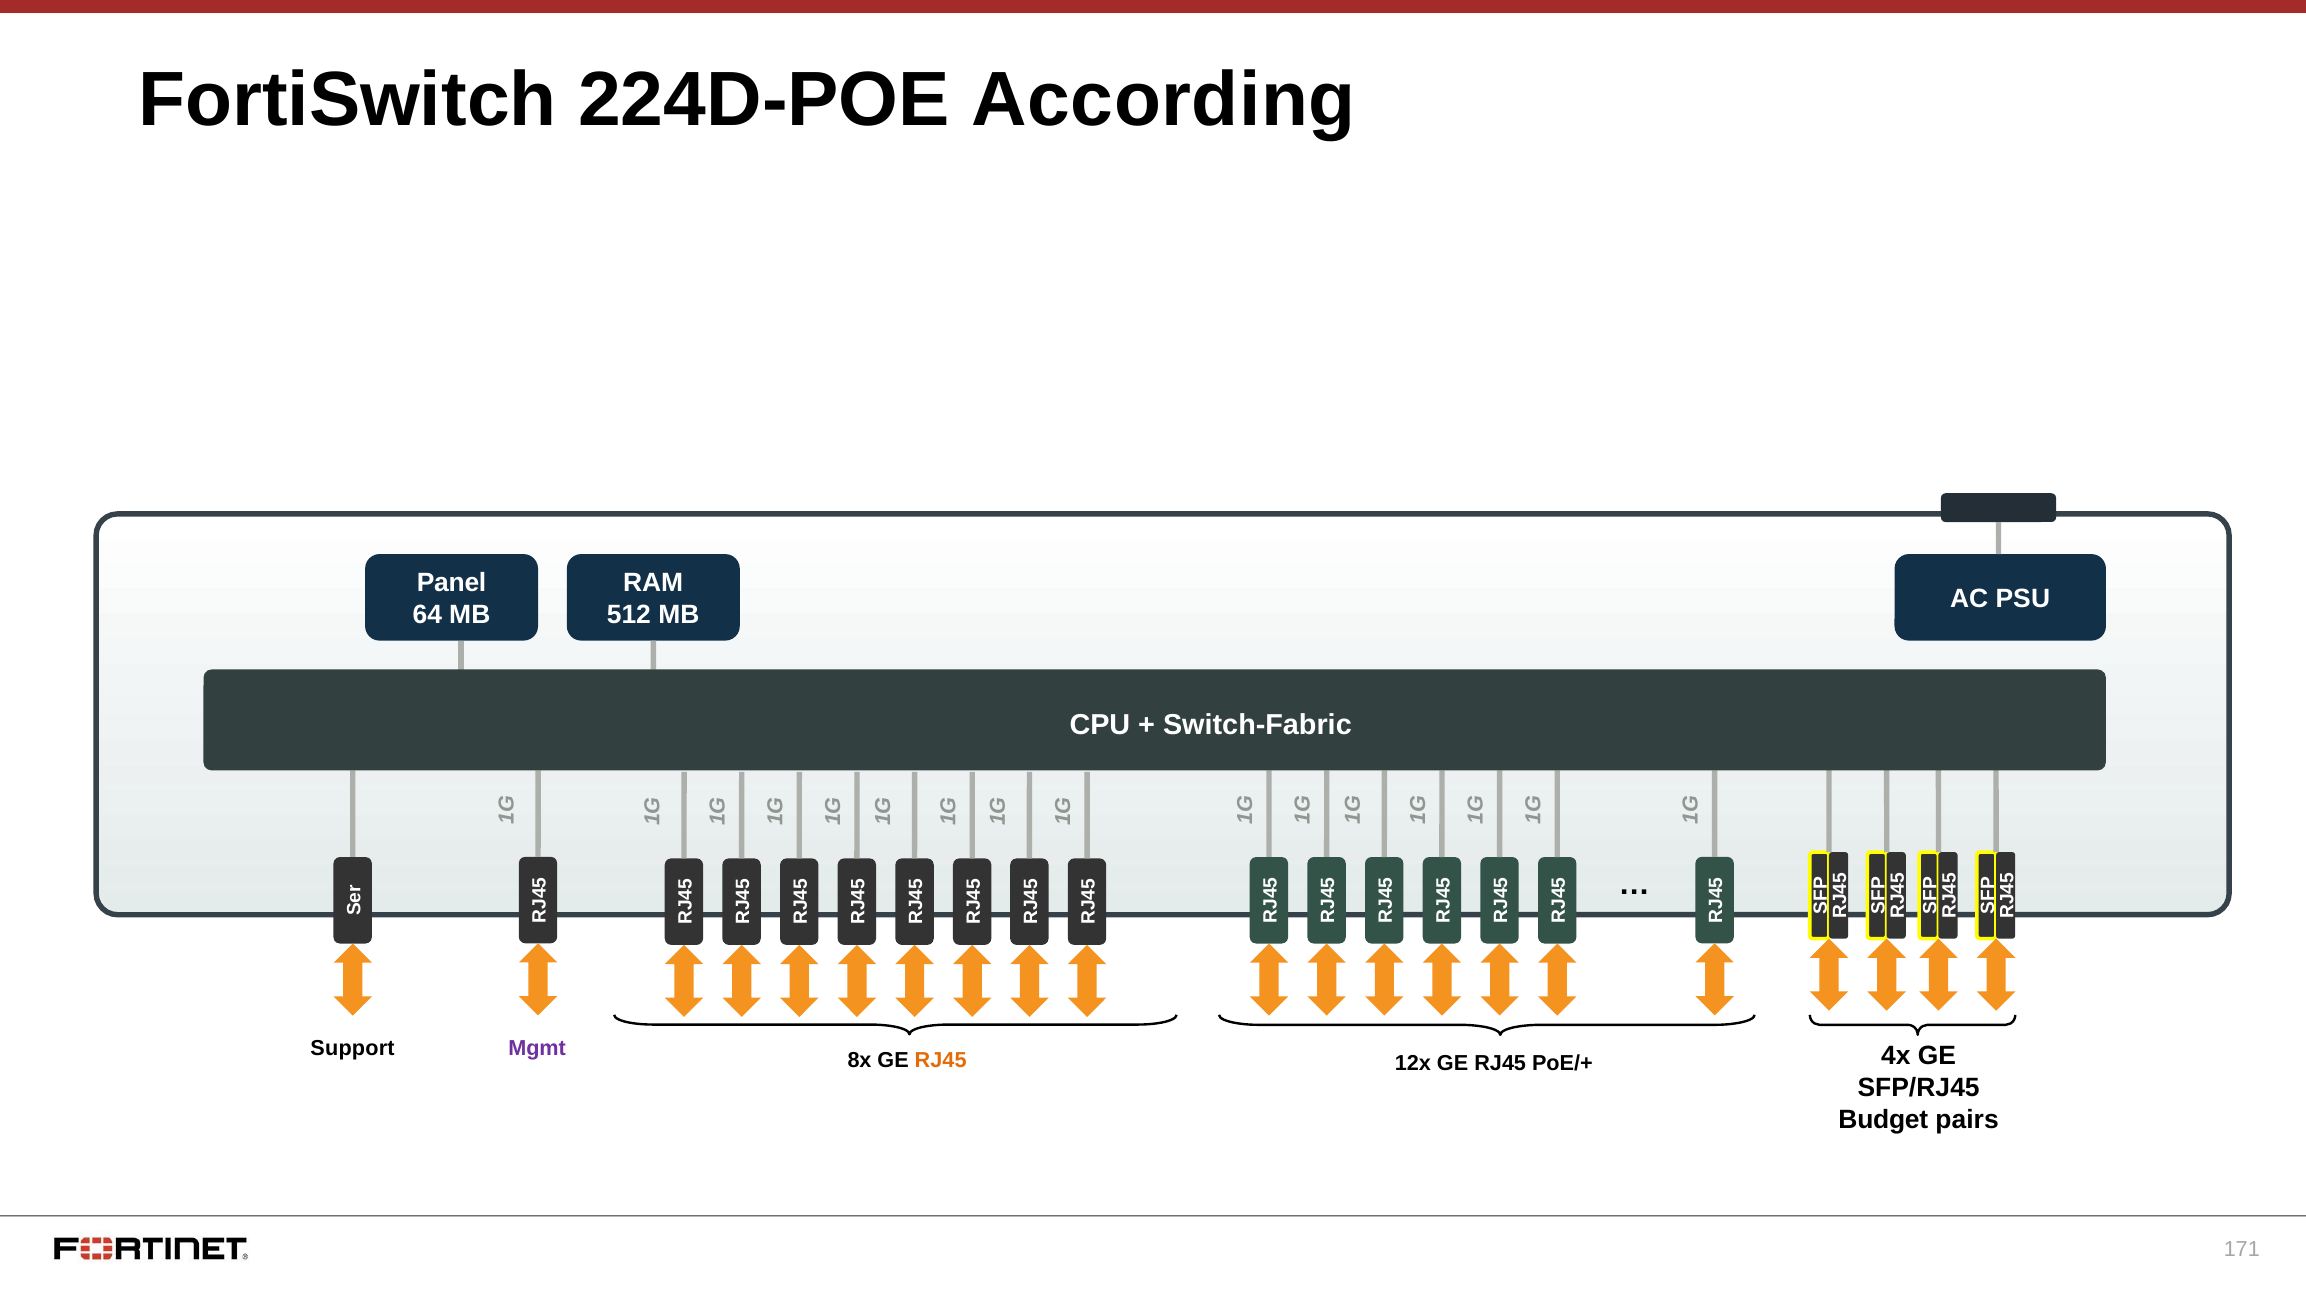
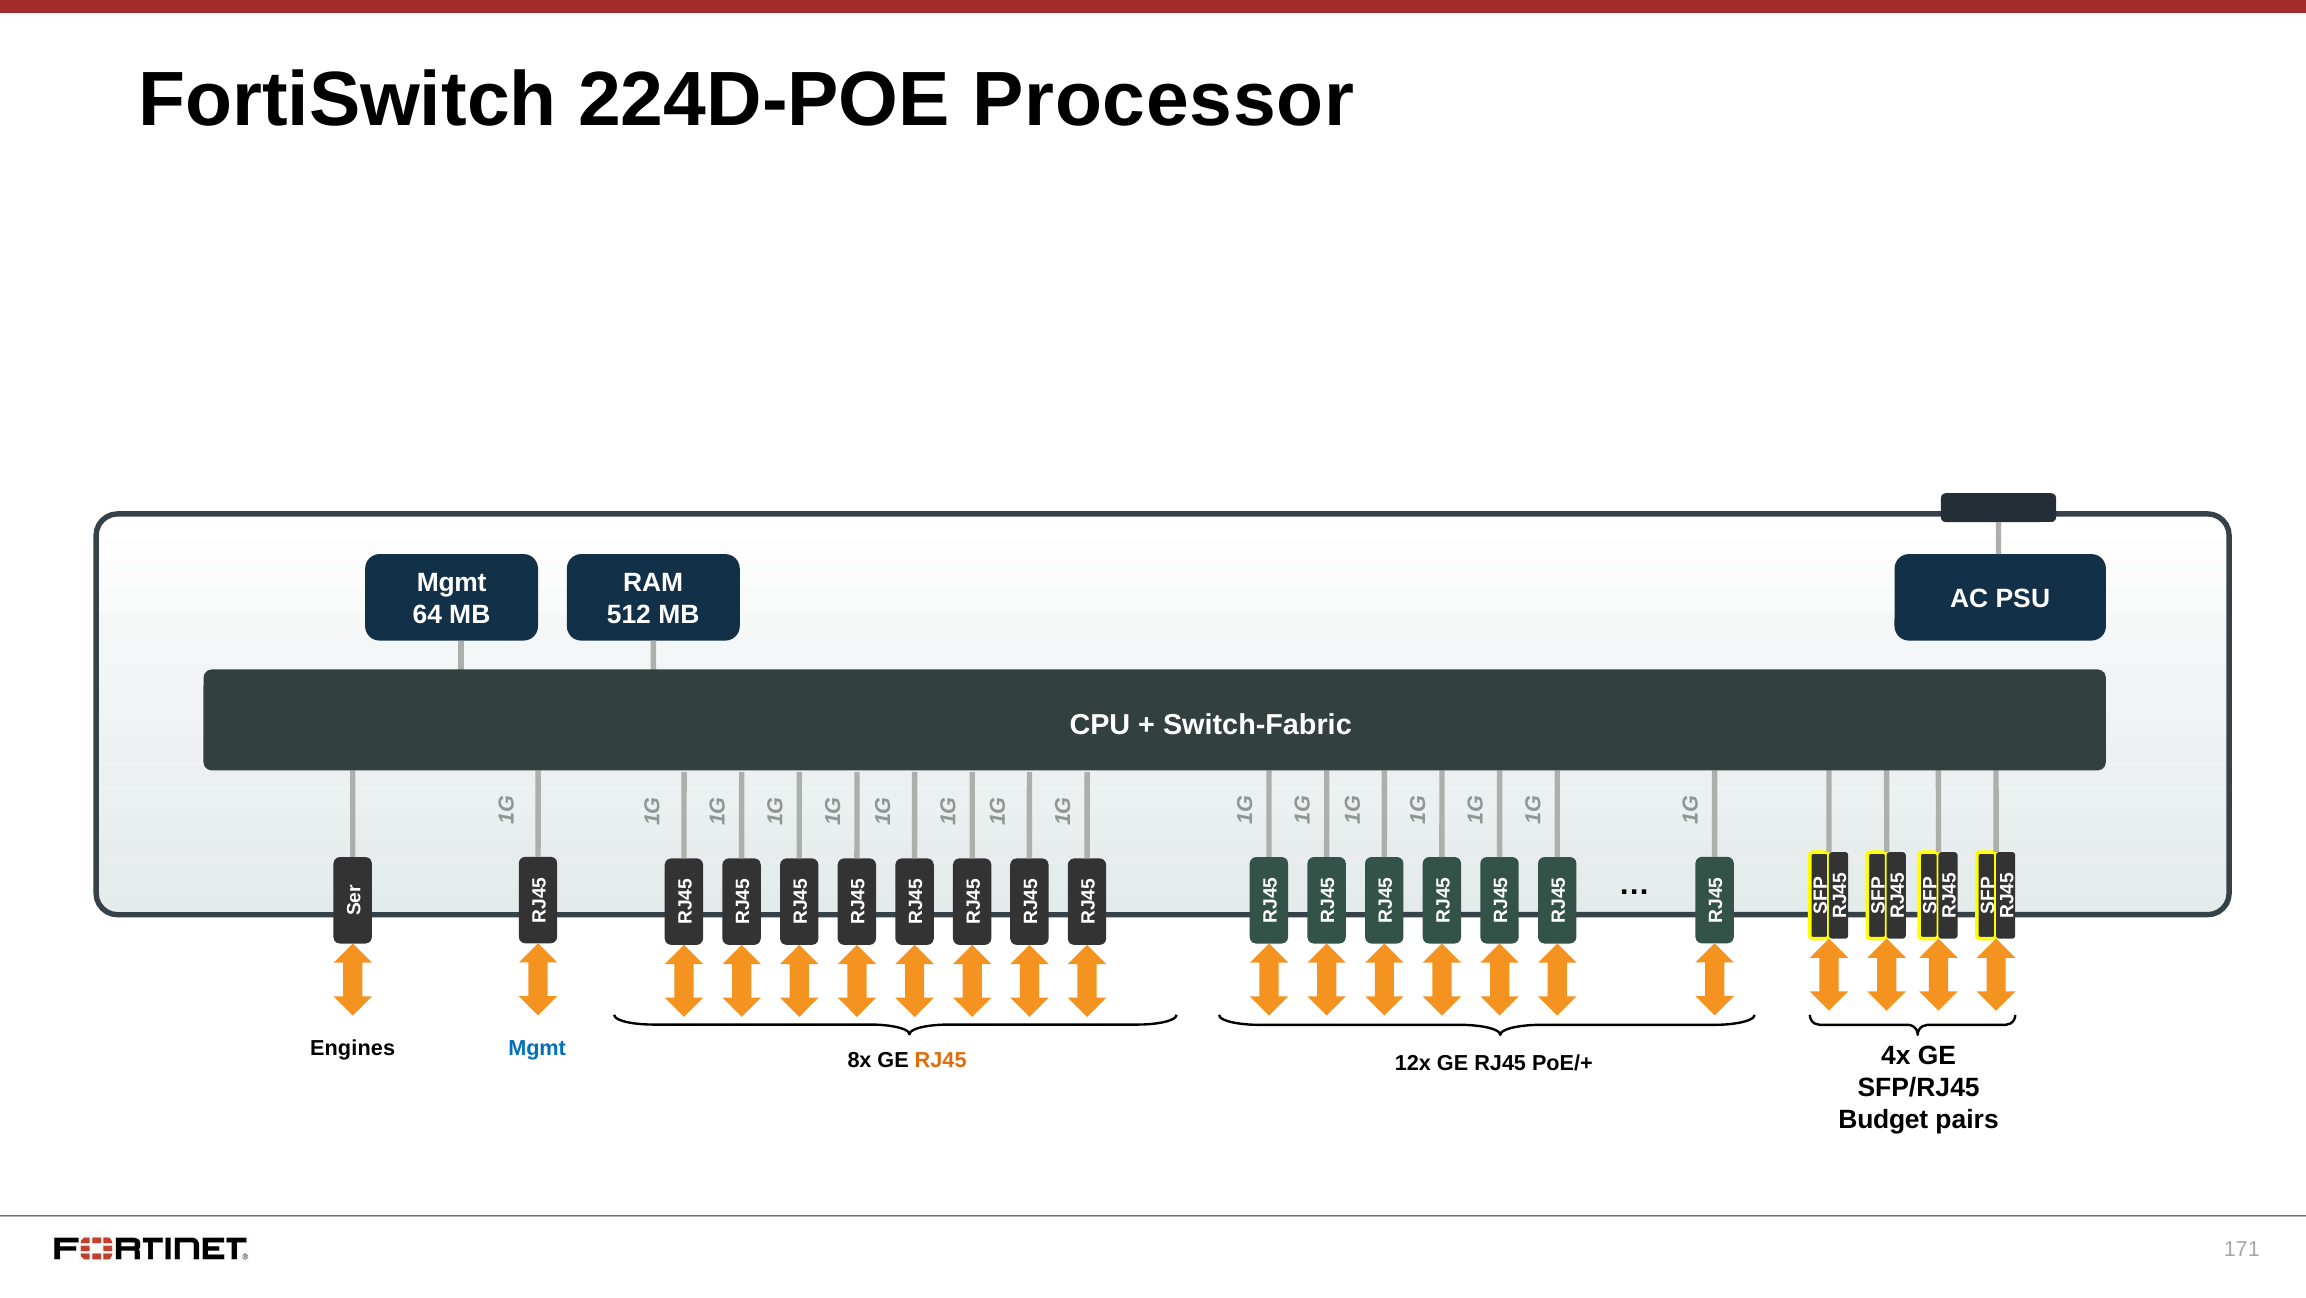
According: According -> Processor
Panel at (452, 583): Panel -> Mgmt
Support: Support -> Engines
Mgmt at (537, 1048) colour: purple -> blue
